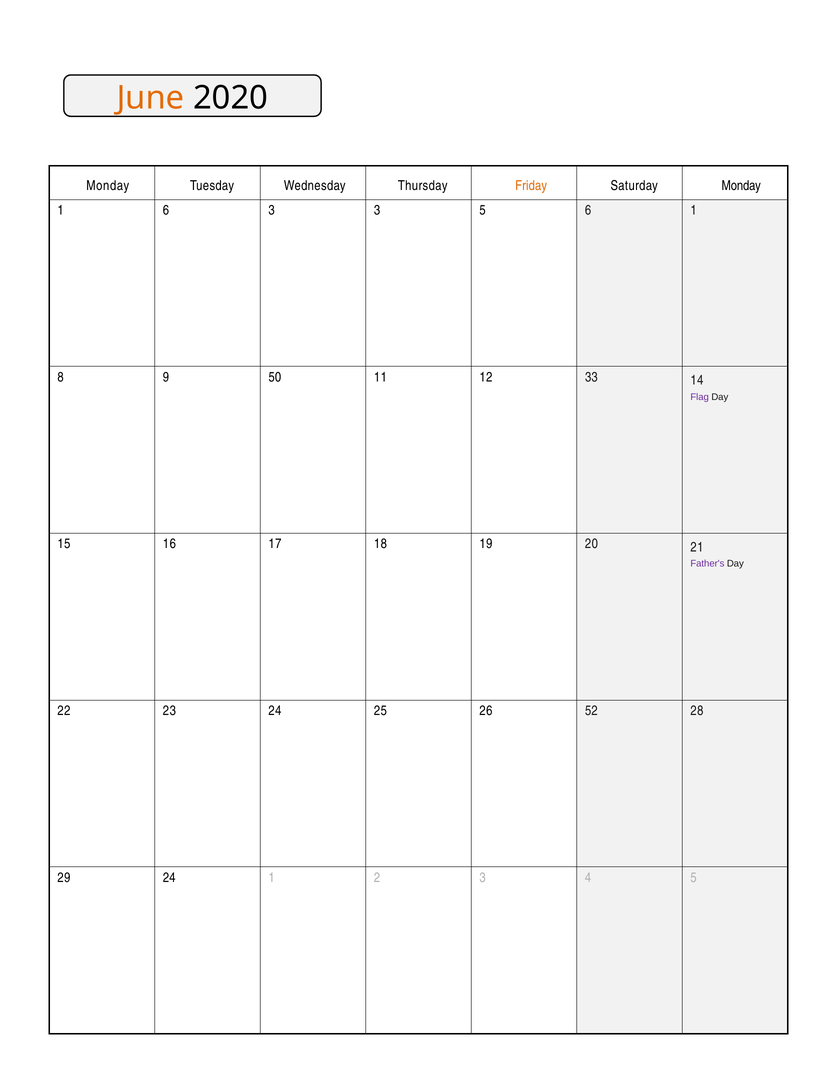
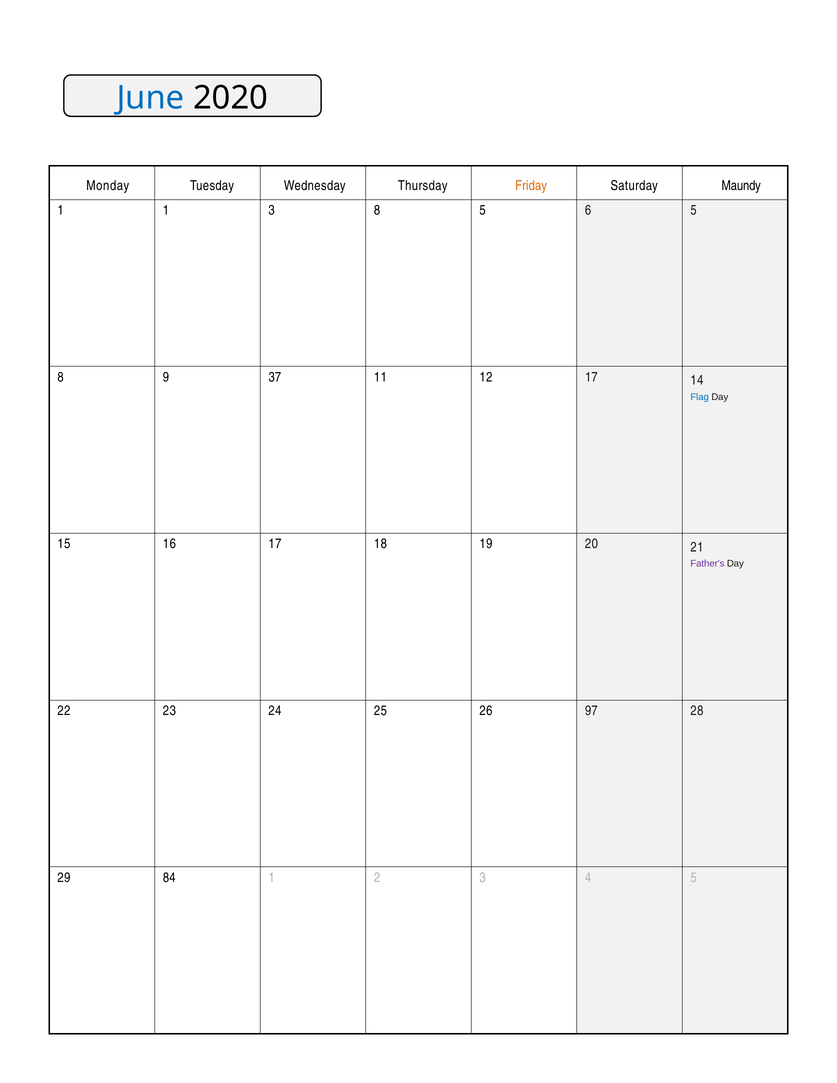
June colour: orange -> blue
Saturday Monday: Monday -> Maundy
1 6: 6 -> 1
3 3: 3 -> 8
6 1: 1 -> 5
50: 50 -> 37
12 33: 33 -> 17
Flag colour: purple -> blue
52: 52 -> 97
29 24: 24 -> 84
